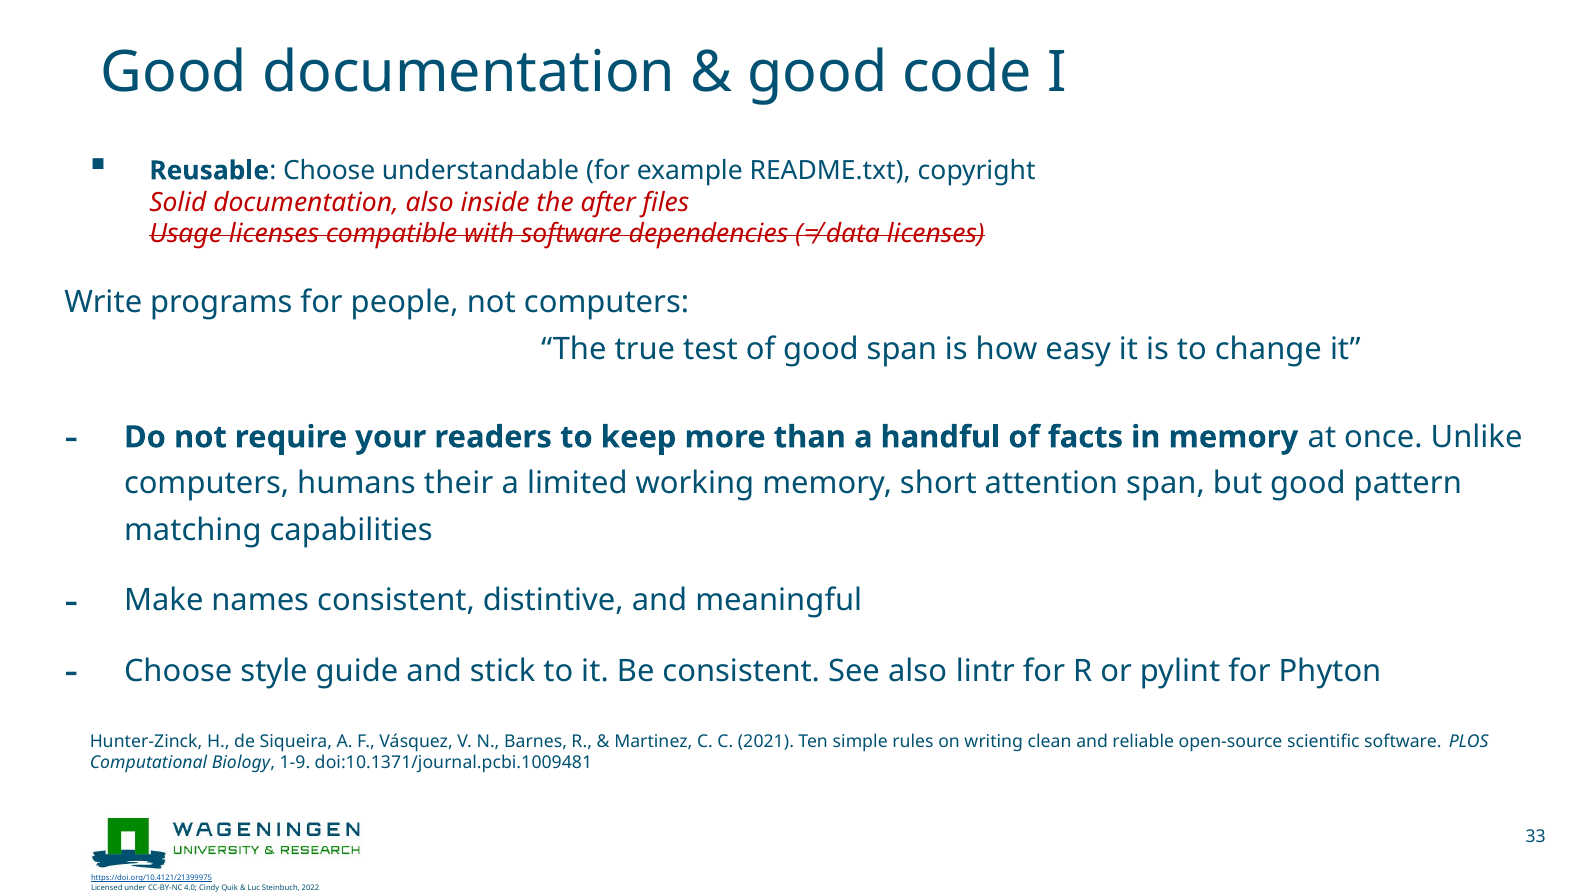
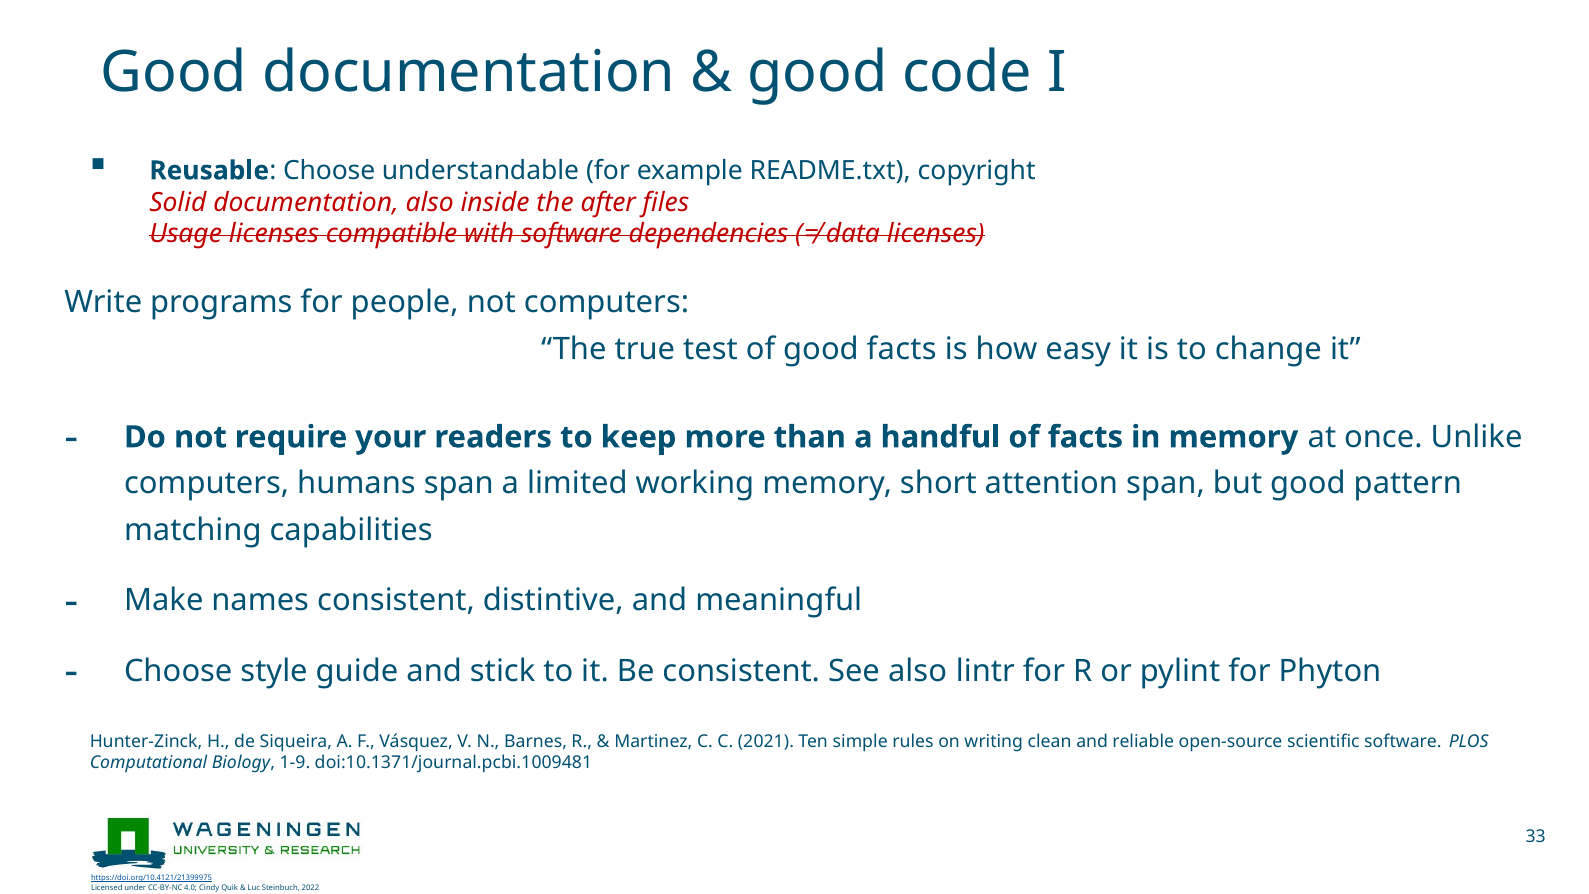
good span: span -> facts
humans their: their -> span
